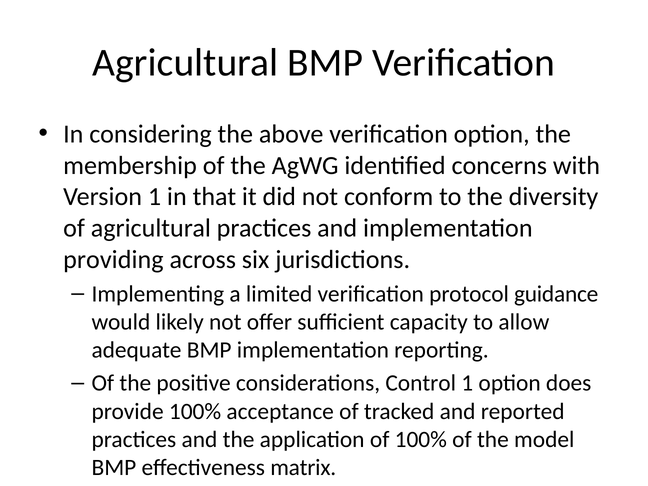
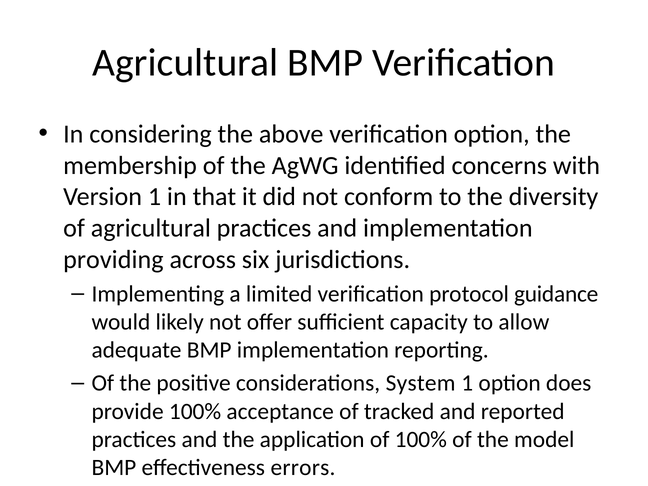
Control: Control -> System
matrix: matrix -> errors
